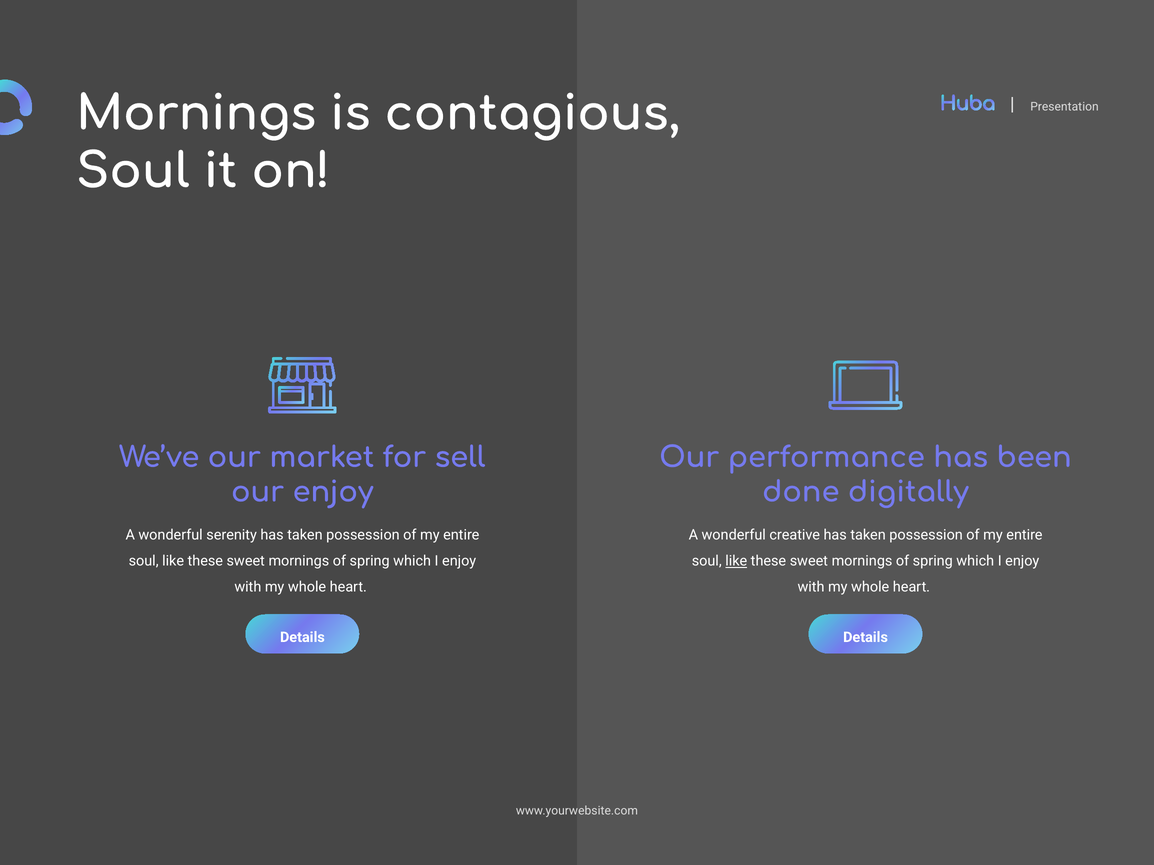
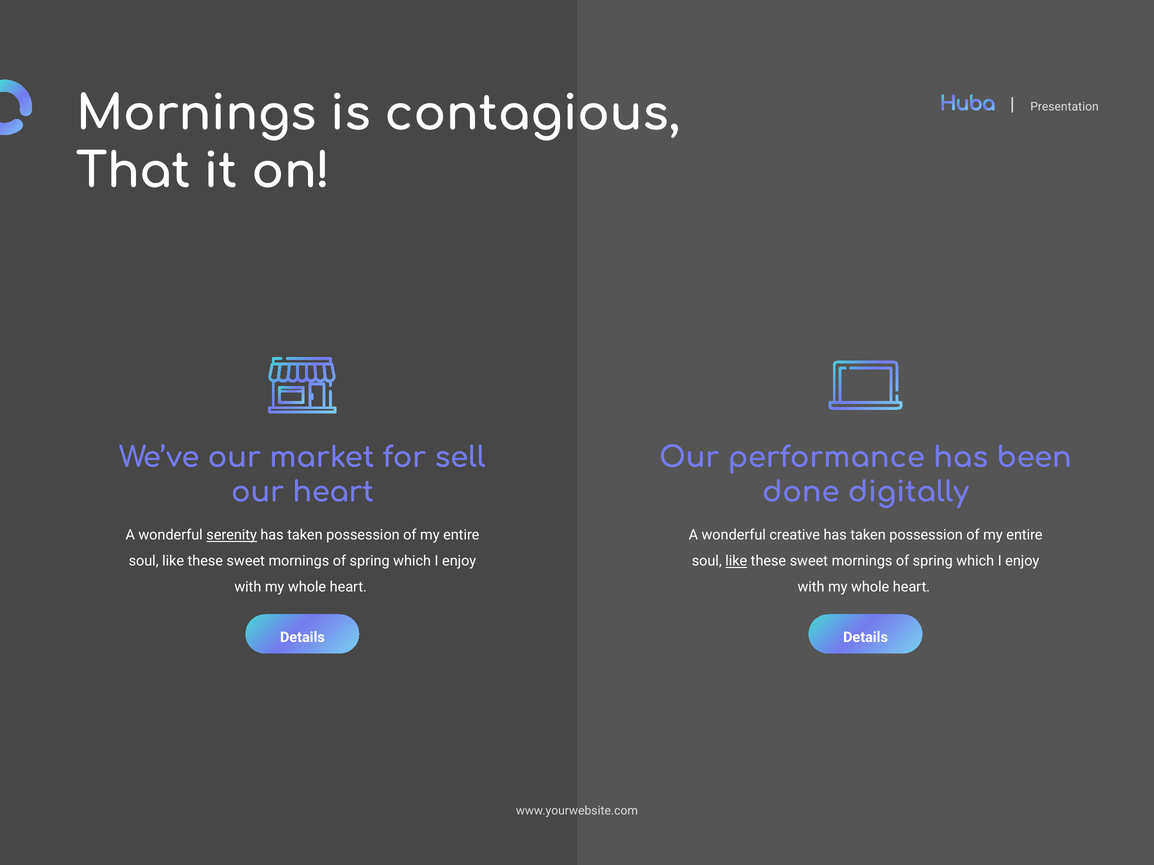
Soul at (133, 172): Soul -> That
our enjoy: enjoy -> heart
serenity underline: none -> present
